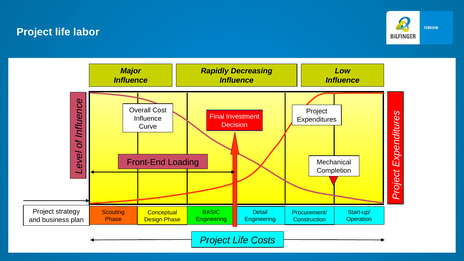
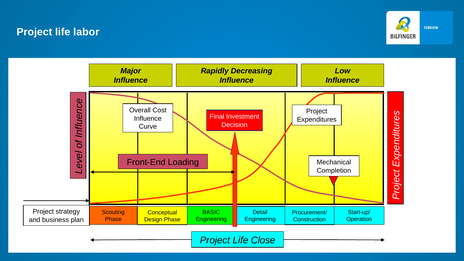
Costs: Costs -> Close
